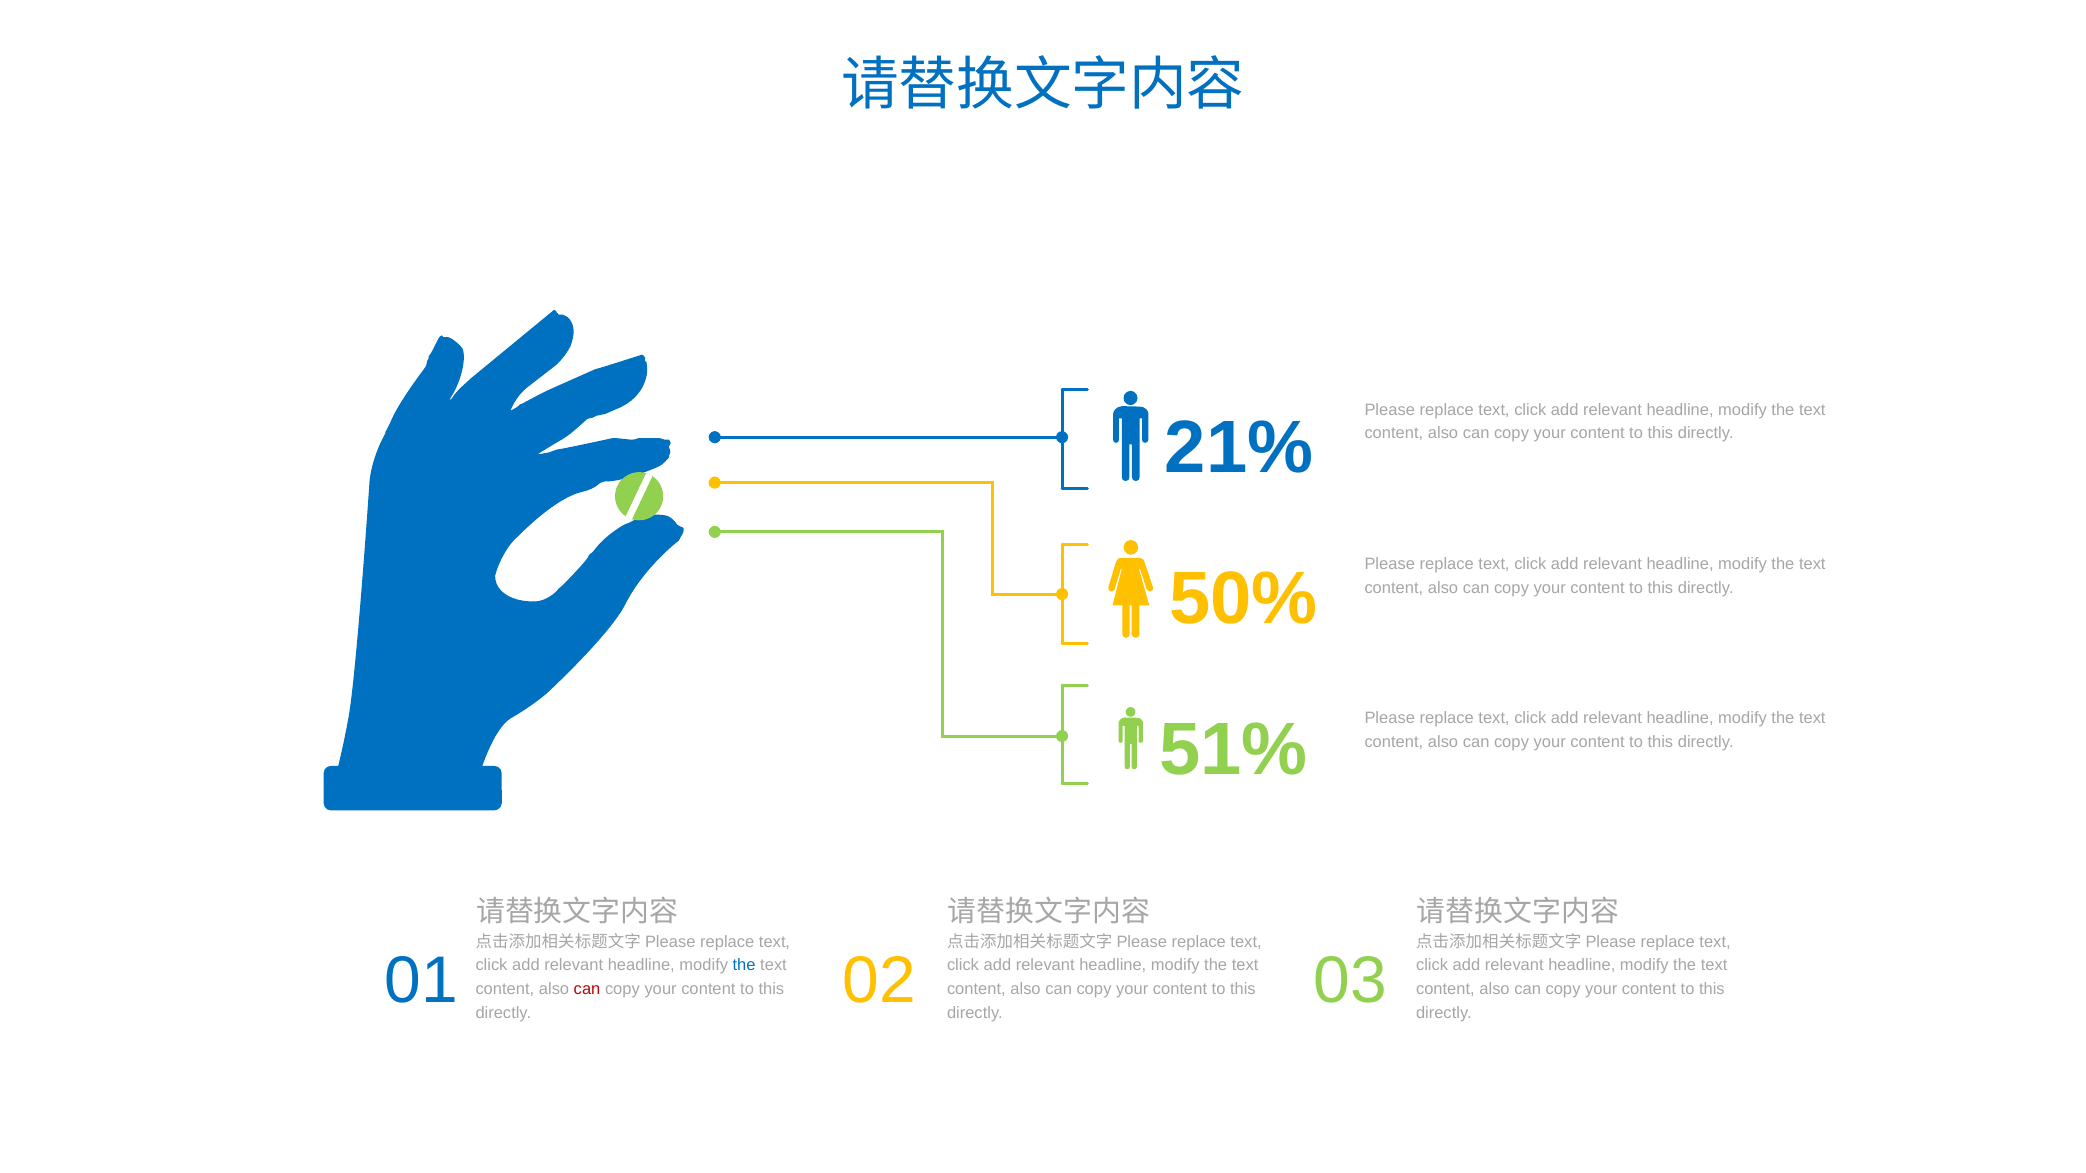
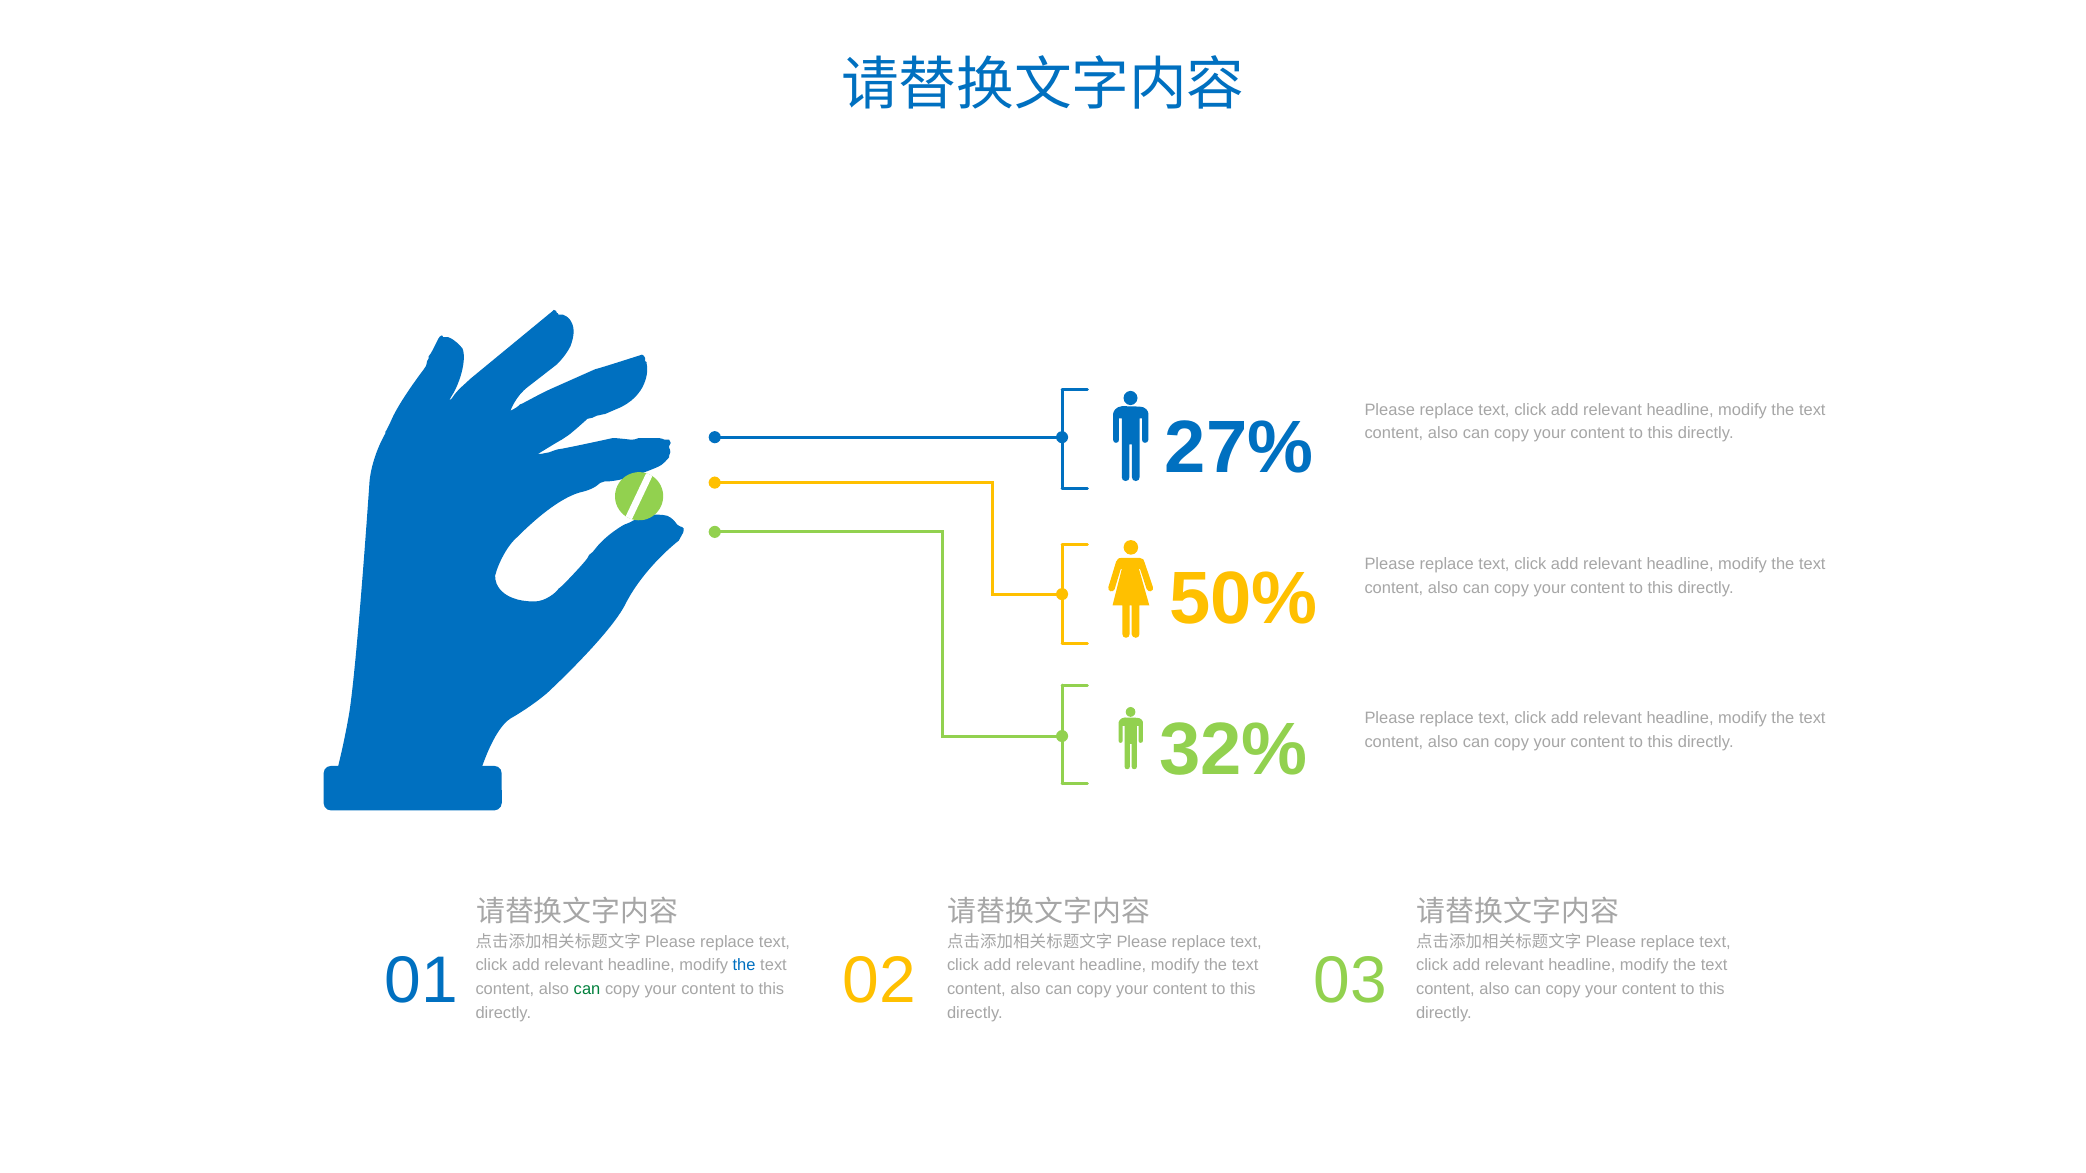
21%: 21% -> 27%
51%: 51% -> 32%
can at (587, 989) colour: red -> green
